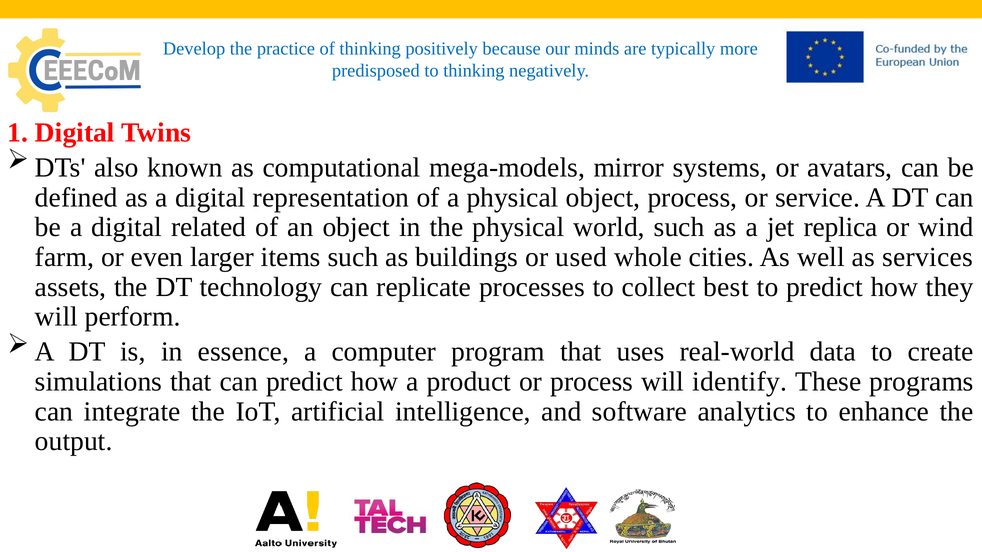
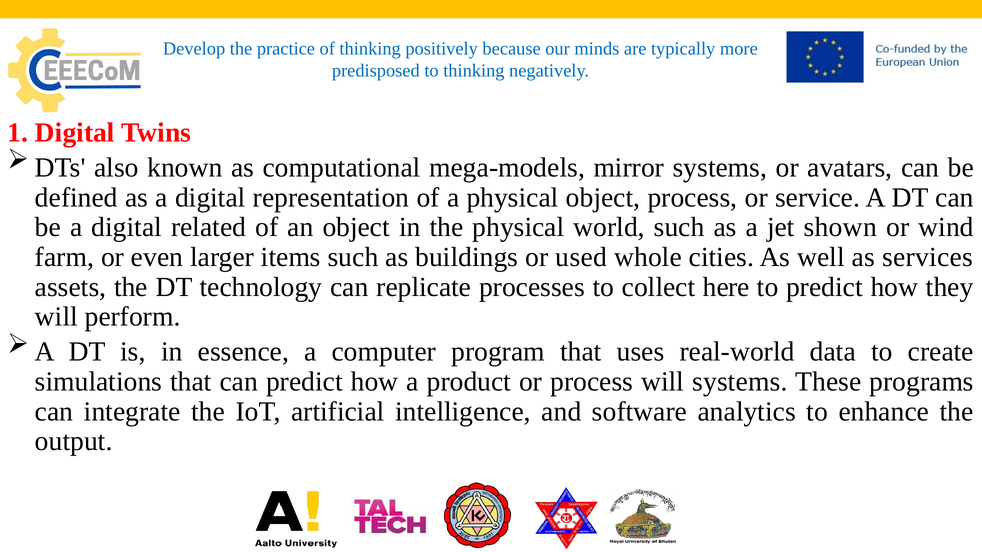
replica: replica -> shown
best: best -> here
will identify: identify -> systems
